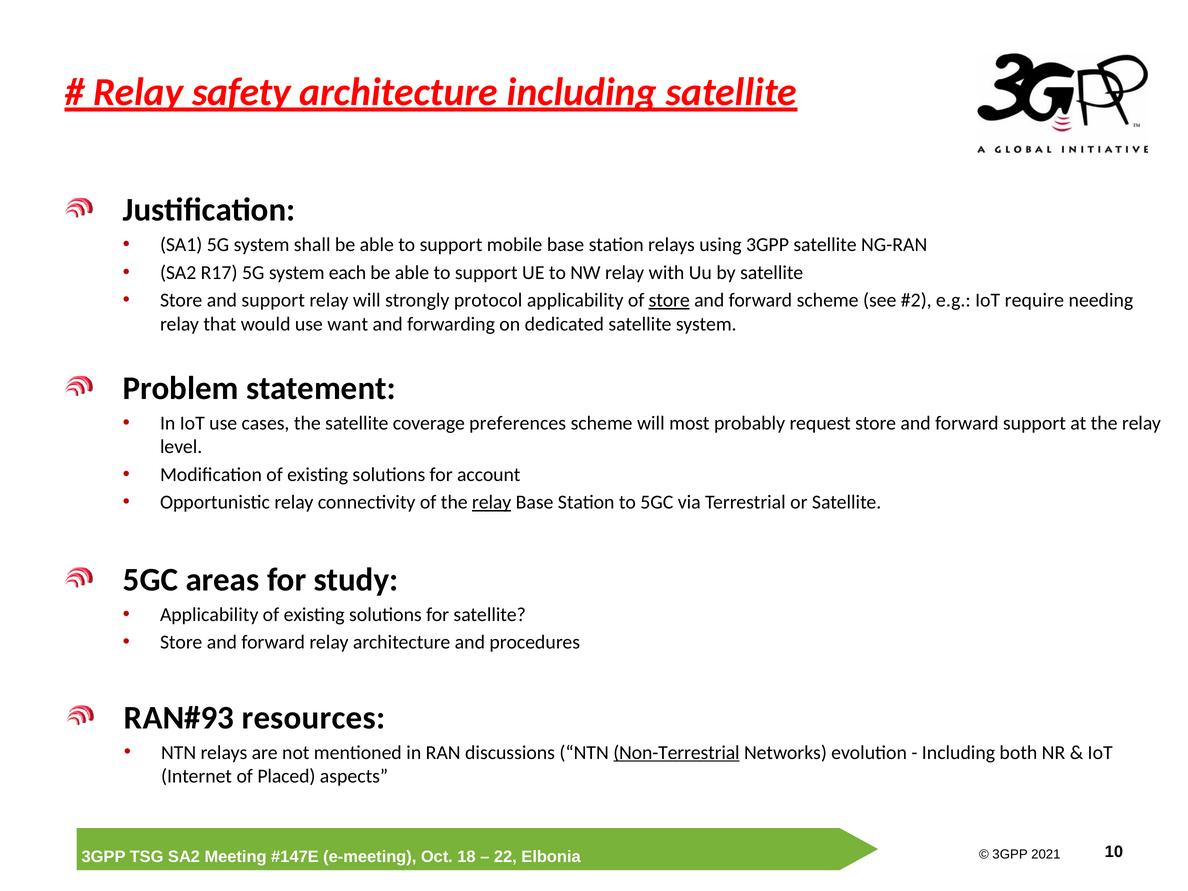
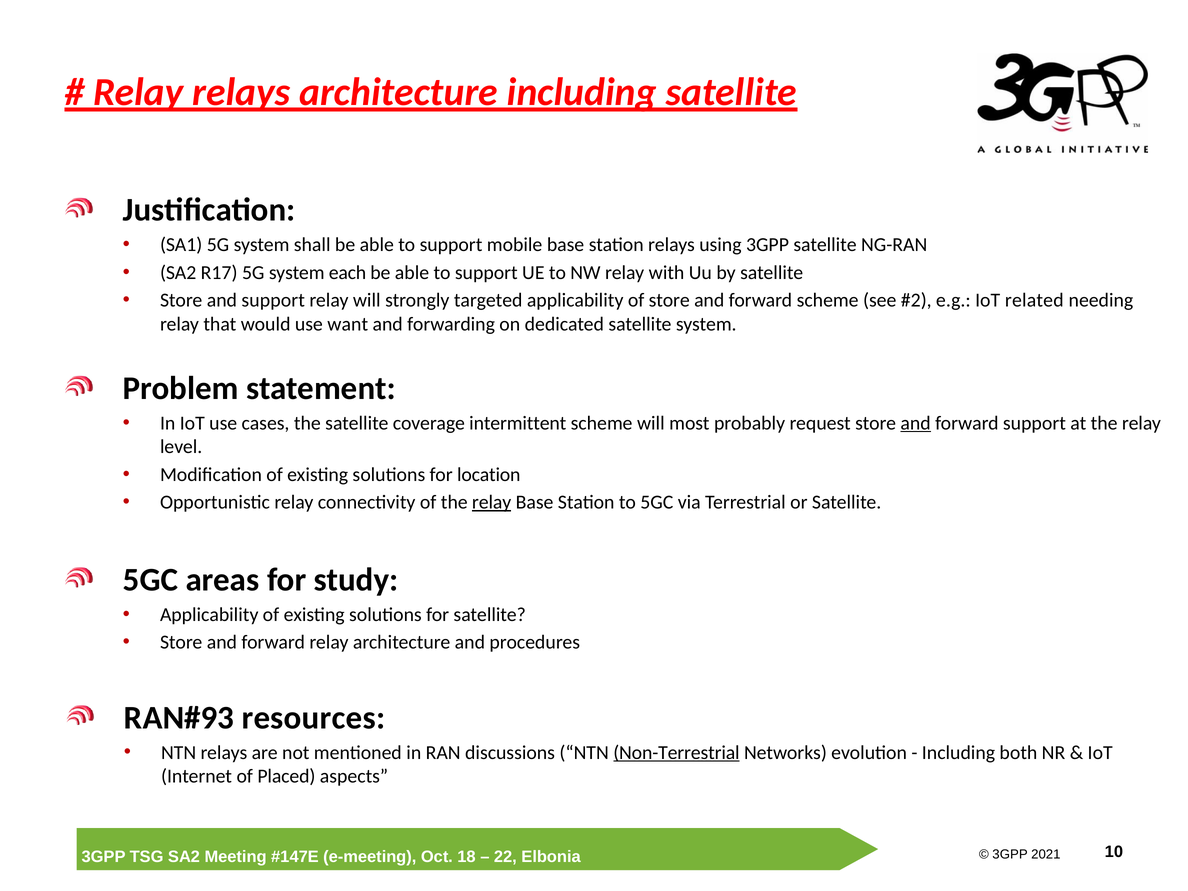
Relay safety: safety -> relays
protocol: protocol -> targeted
store at (669, 300) underline: present -> none
require: require -> related
preferences: preferences -> intermittent
and at (916, 423) underline: none -> present
account: account -> location
